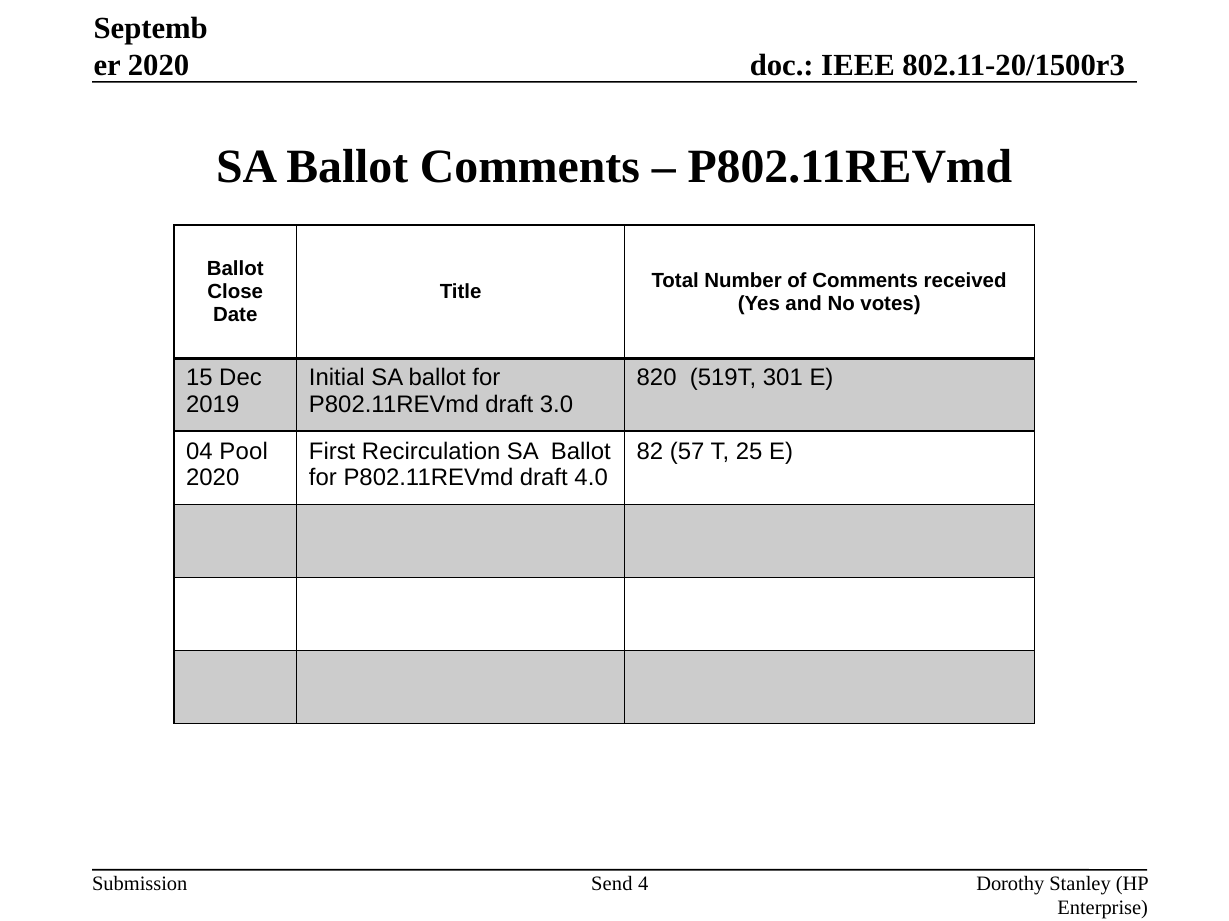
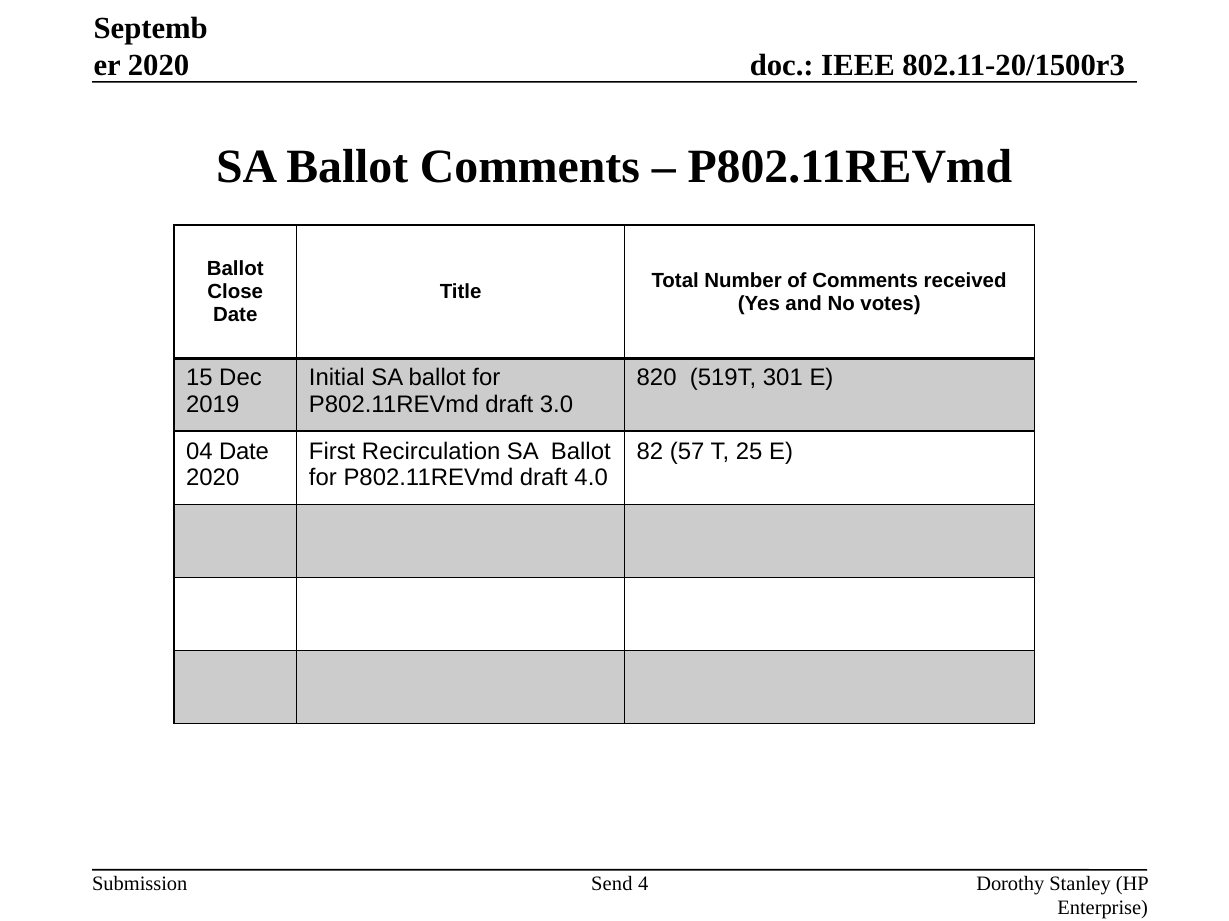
04 Pool: Pool -> Date
